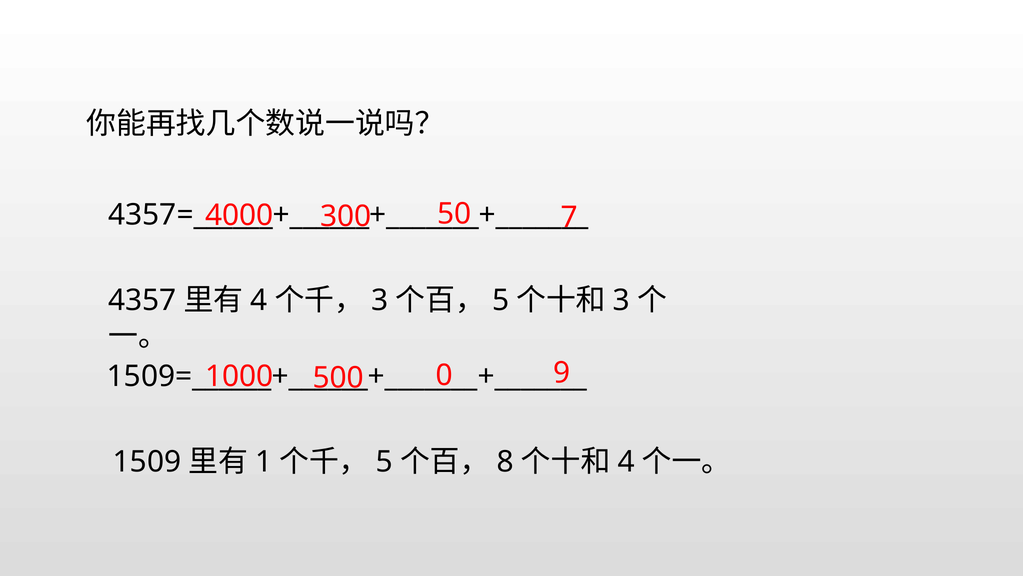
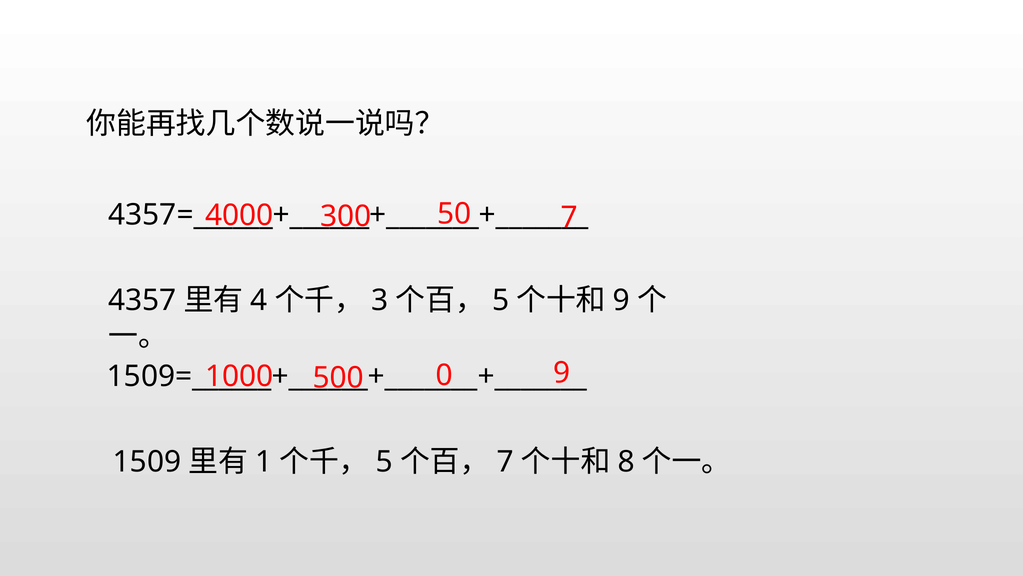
3 at (621, 300): 3 -> 9
8 at (505, 461): 8 -> 7
4 at (626, 461): 4 -> 8
